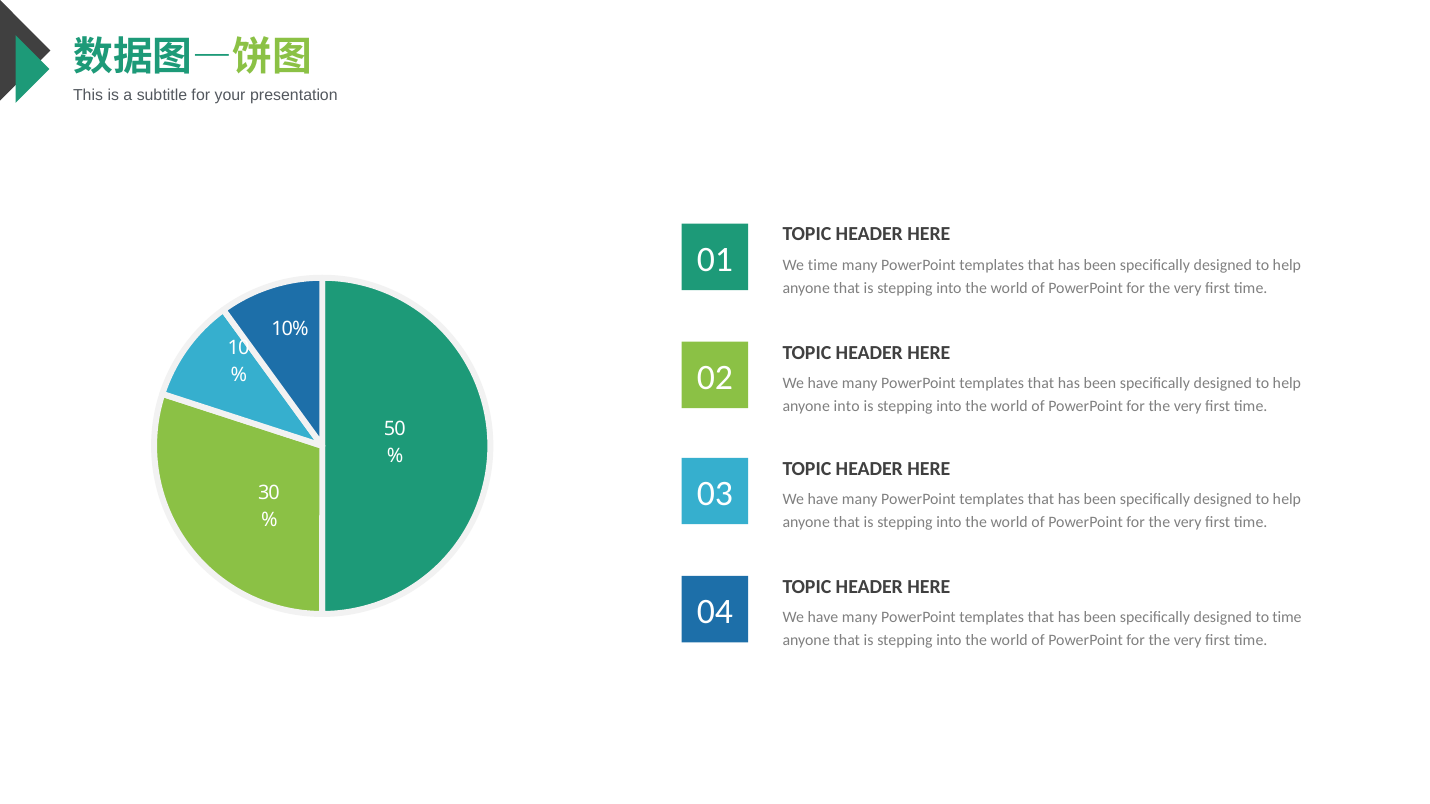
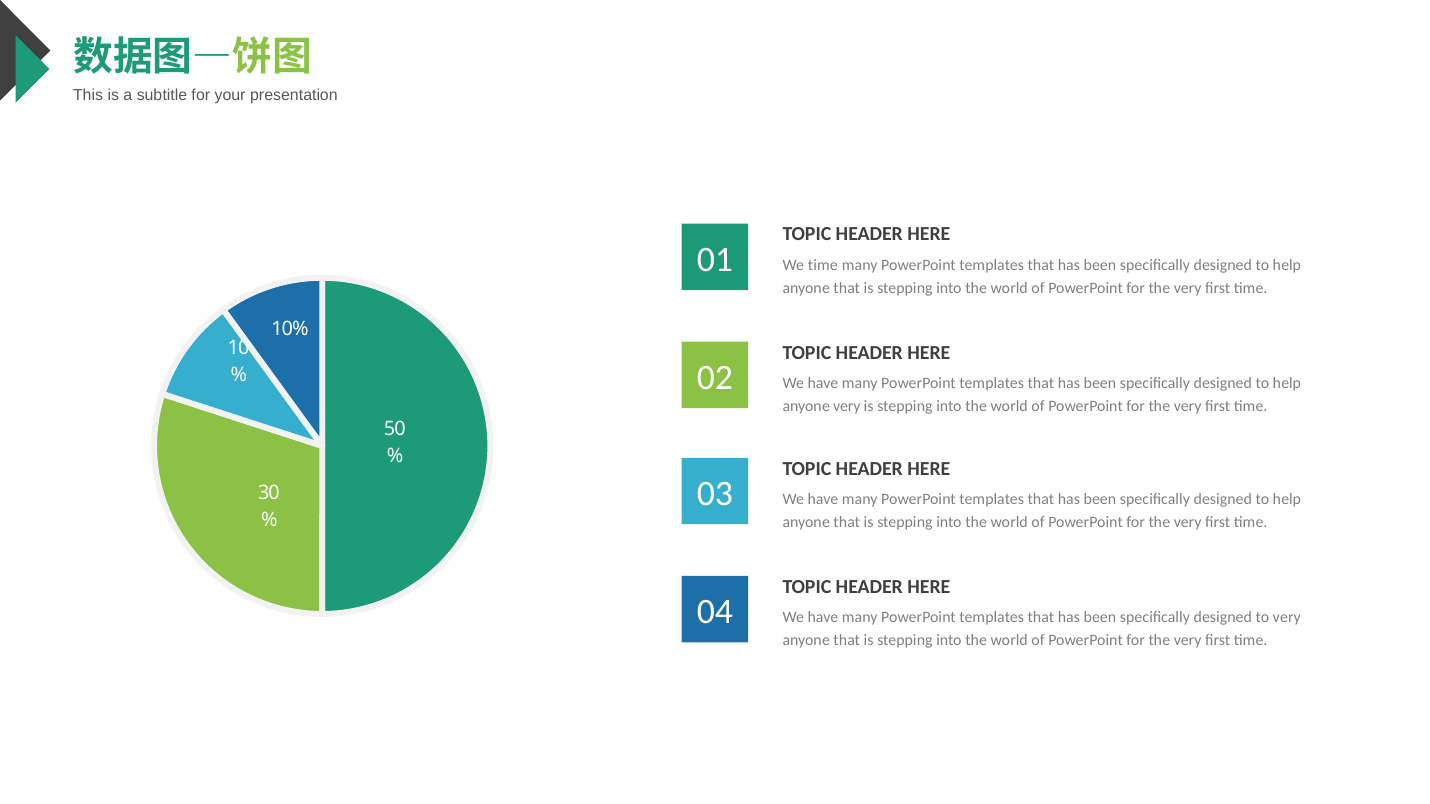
anyone into: into -> very
to time: time -> very
